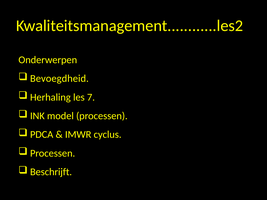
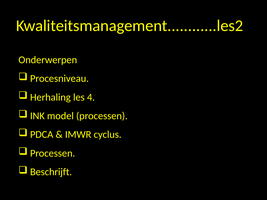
Bevoegdheid: Bevoegdheid -> Procesniveau
7: 7 -> 4
